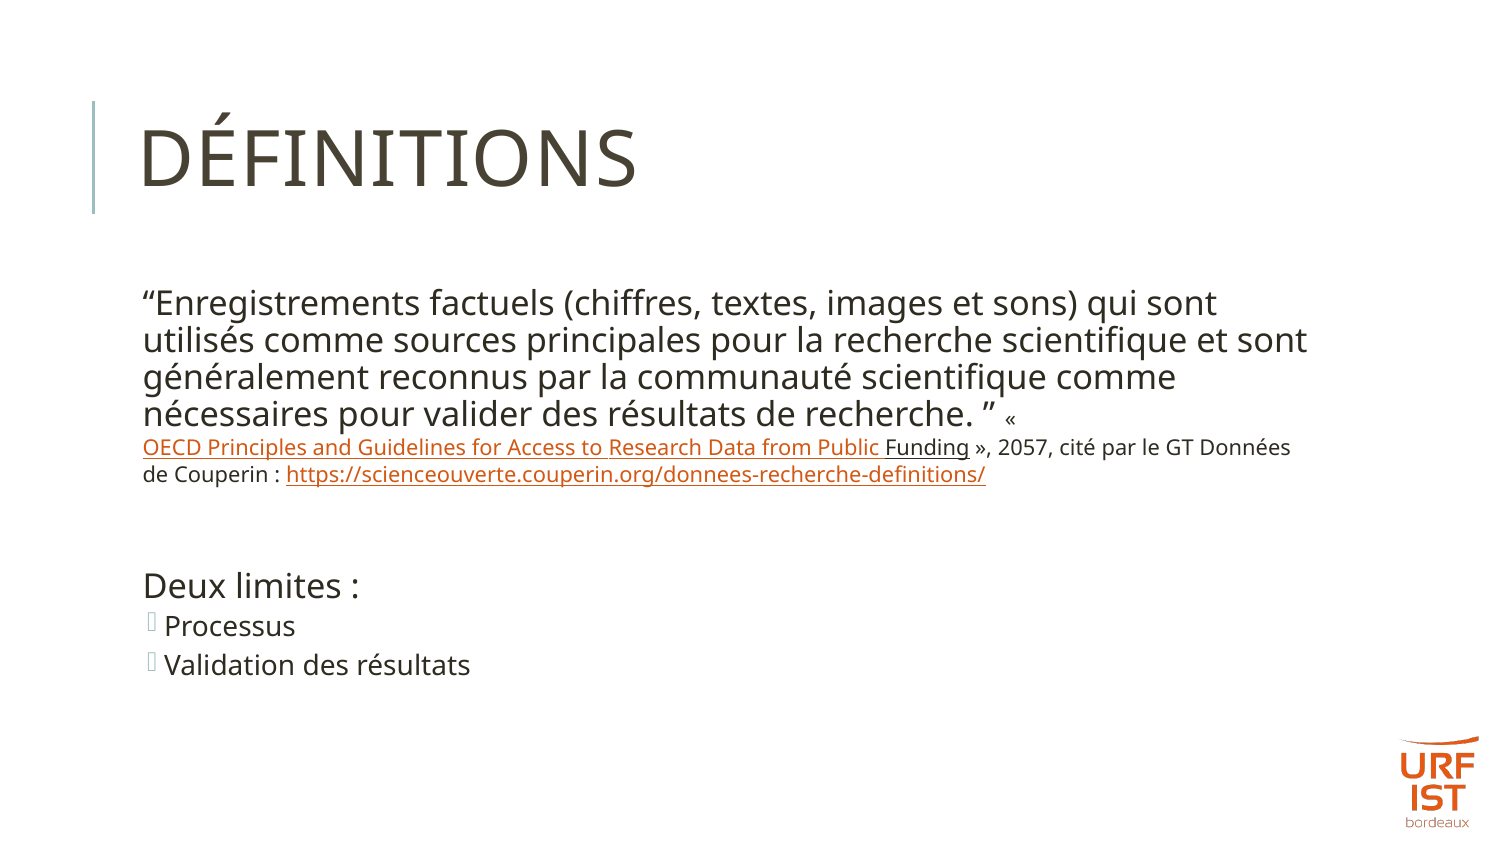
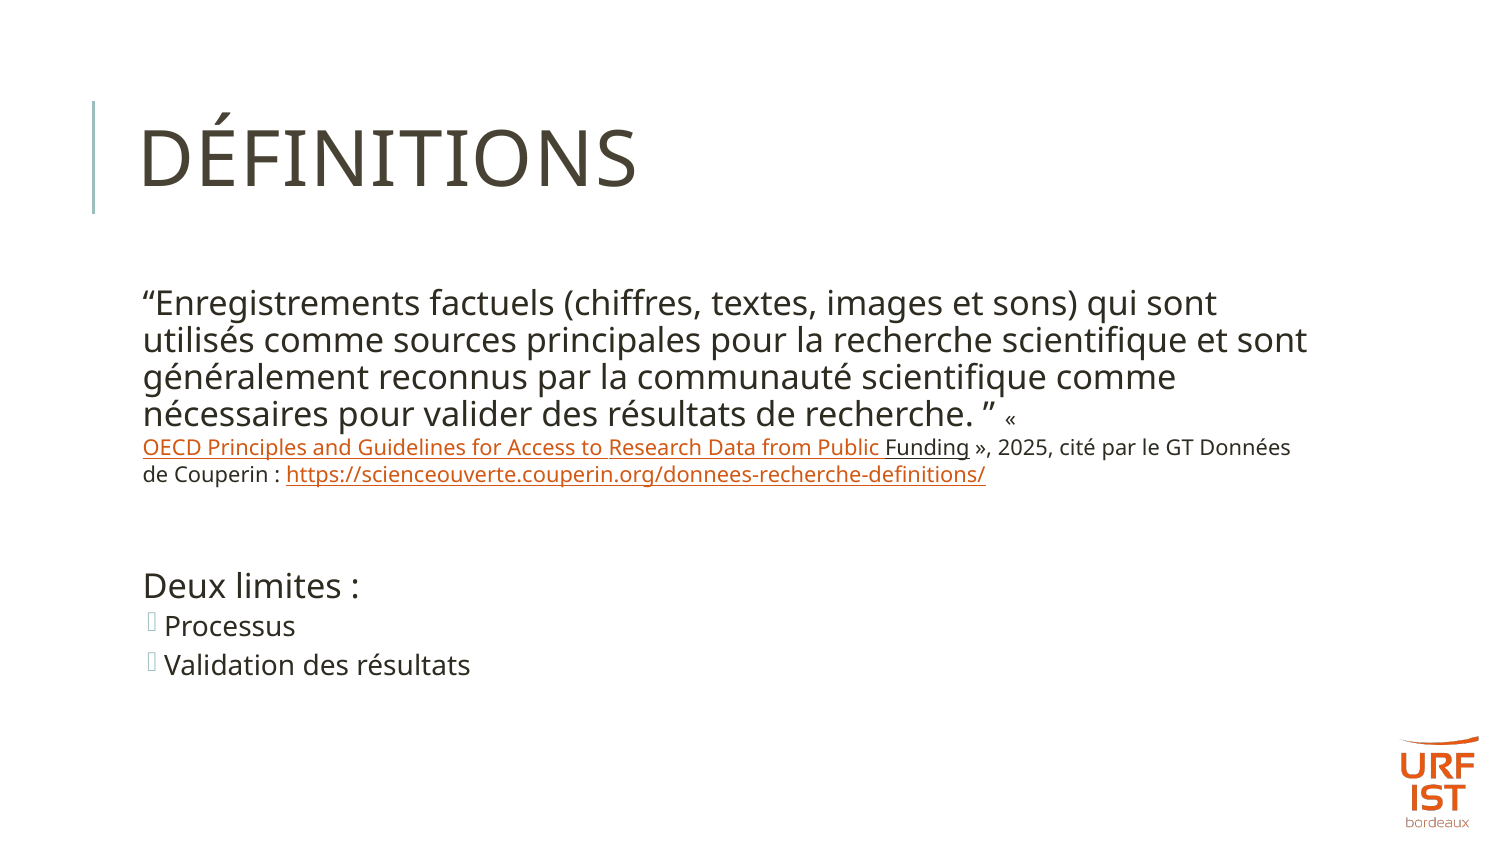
2057: 2057 -> 2025
